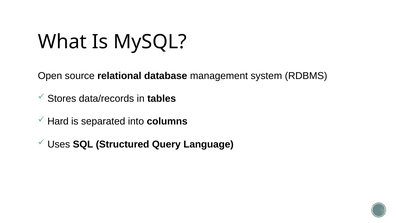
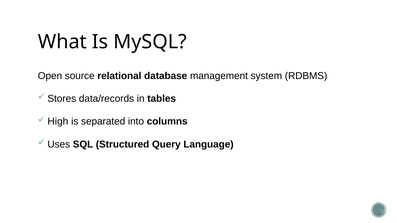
Hard: Hard -> High
